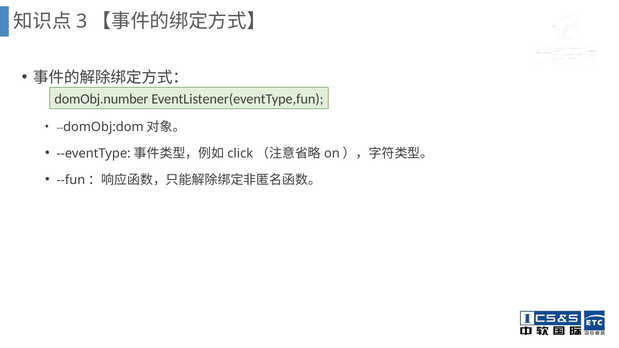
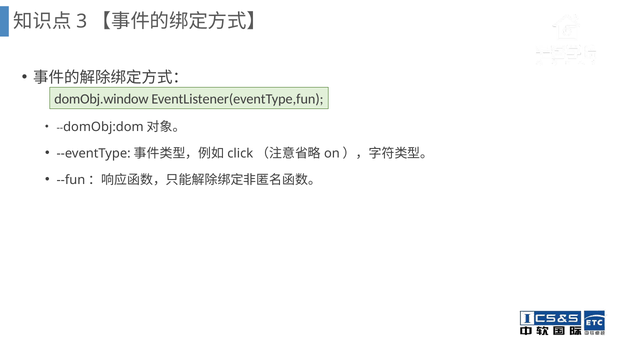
domObj.number: domObj.number -> domObj.window
